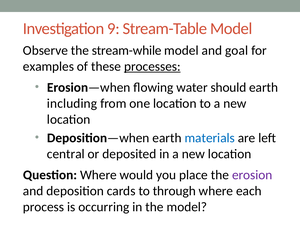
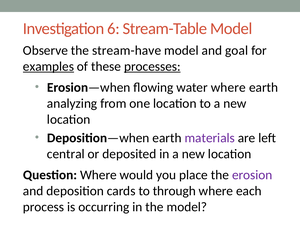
9: 9 -> 6
stream-while: stream-while -> stream-have
examples underline: none -> present
water should: should -> where
including: including -> analyzing
materials colour: blue -> purple
